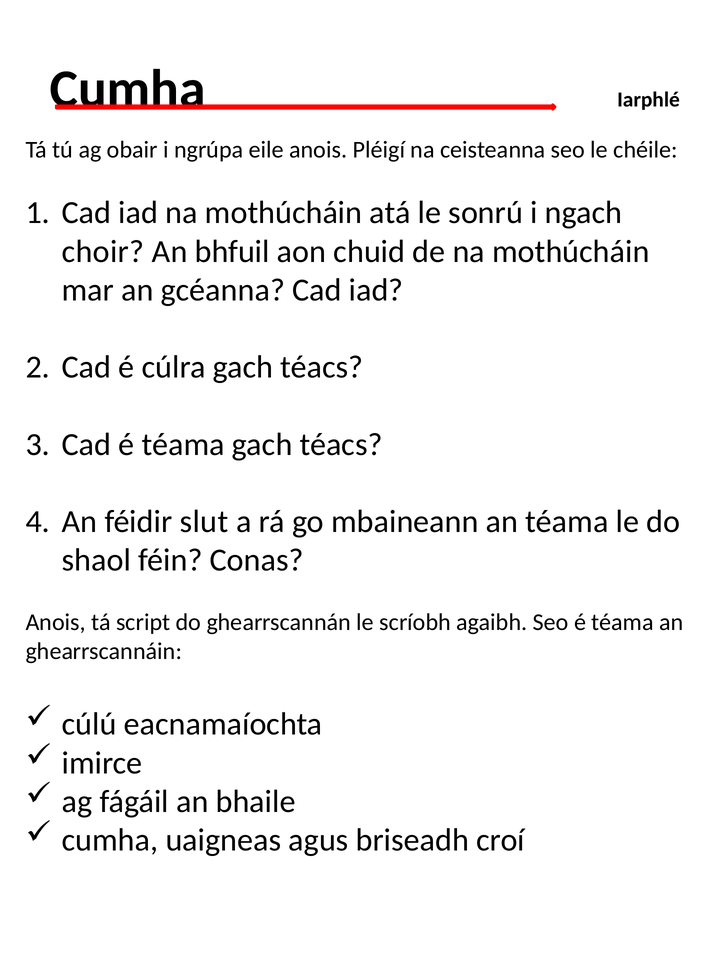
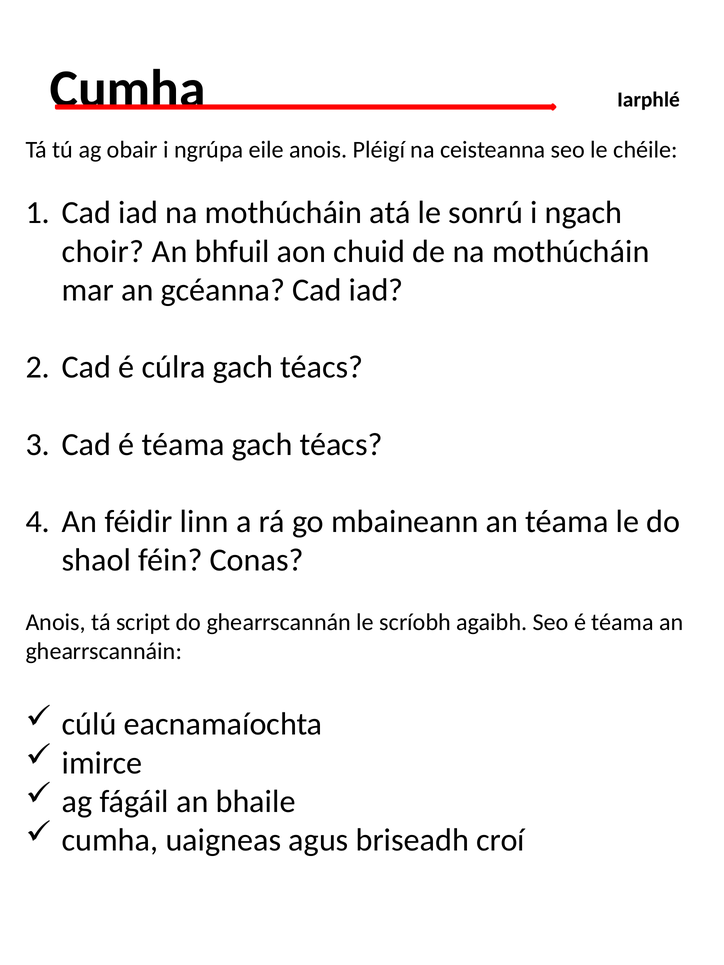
slut: slut -> linn
